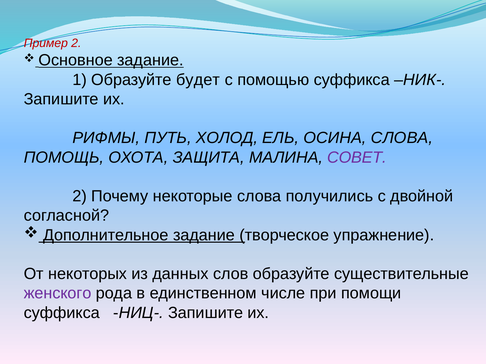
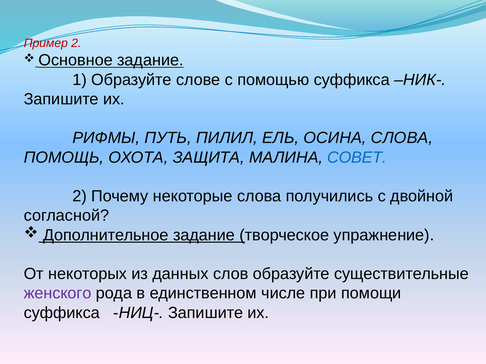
будет: будет -> слове
ХОЛОД: ХОЛОД -> ПИЛИЛ
СОВЕТ colour: purple -> blue
